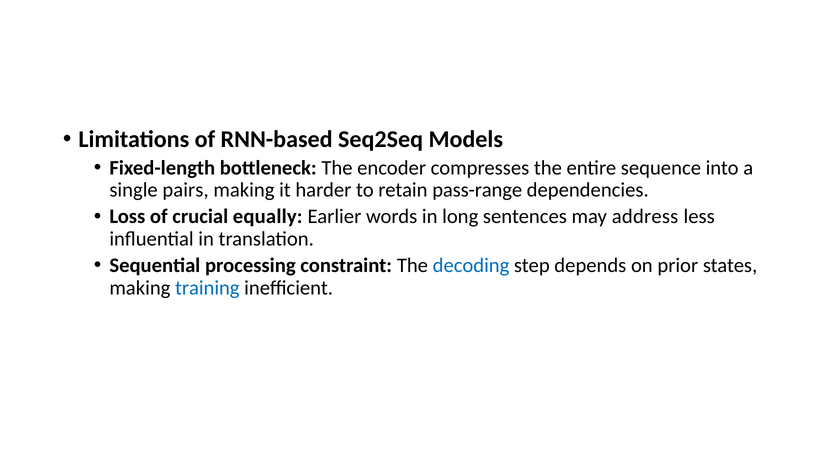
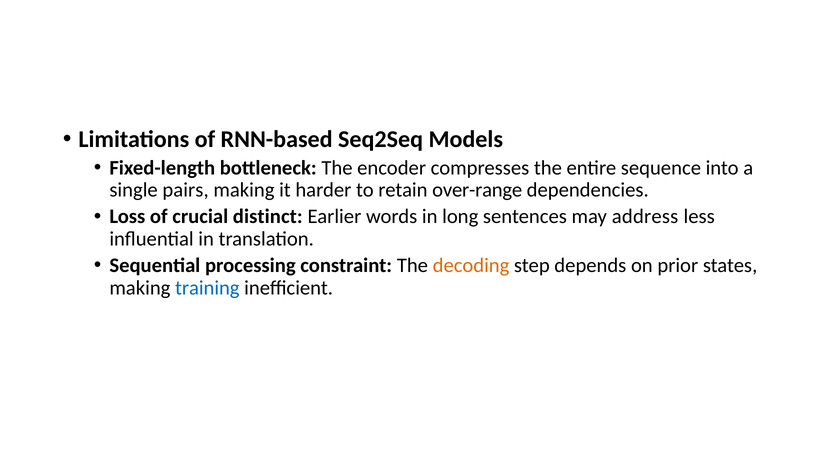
pass-range: pass-range -> over-range
equally: equally -> distinct
decoding colour: blue -> orange
